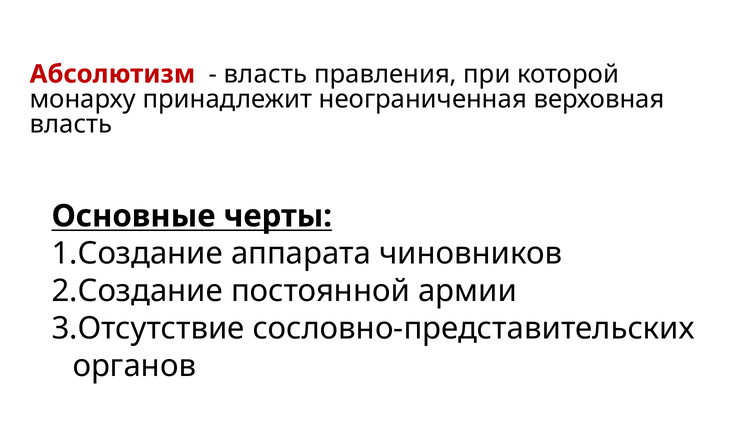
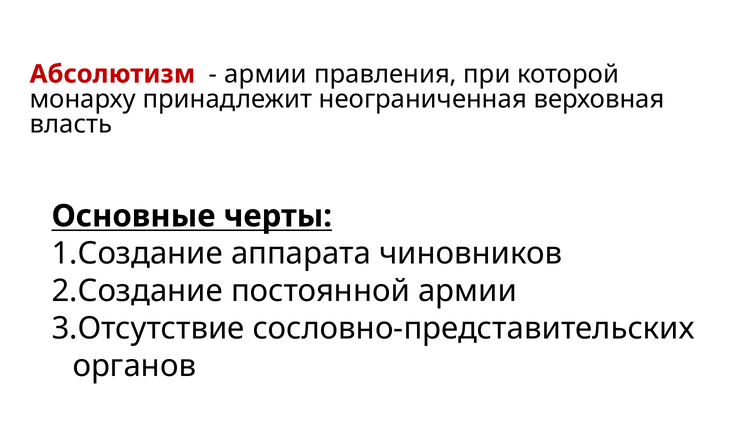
власть at (265, 74): власть -> армии
